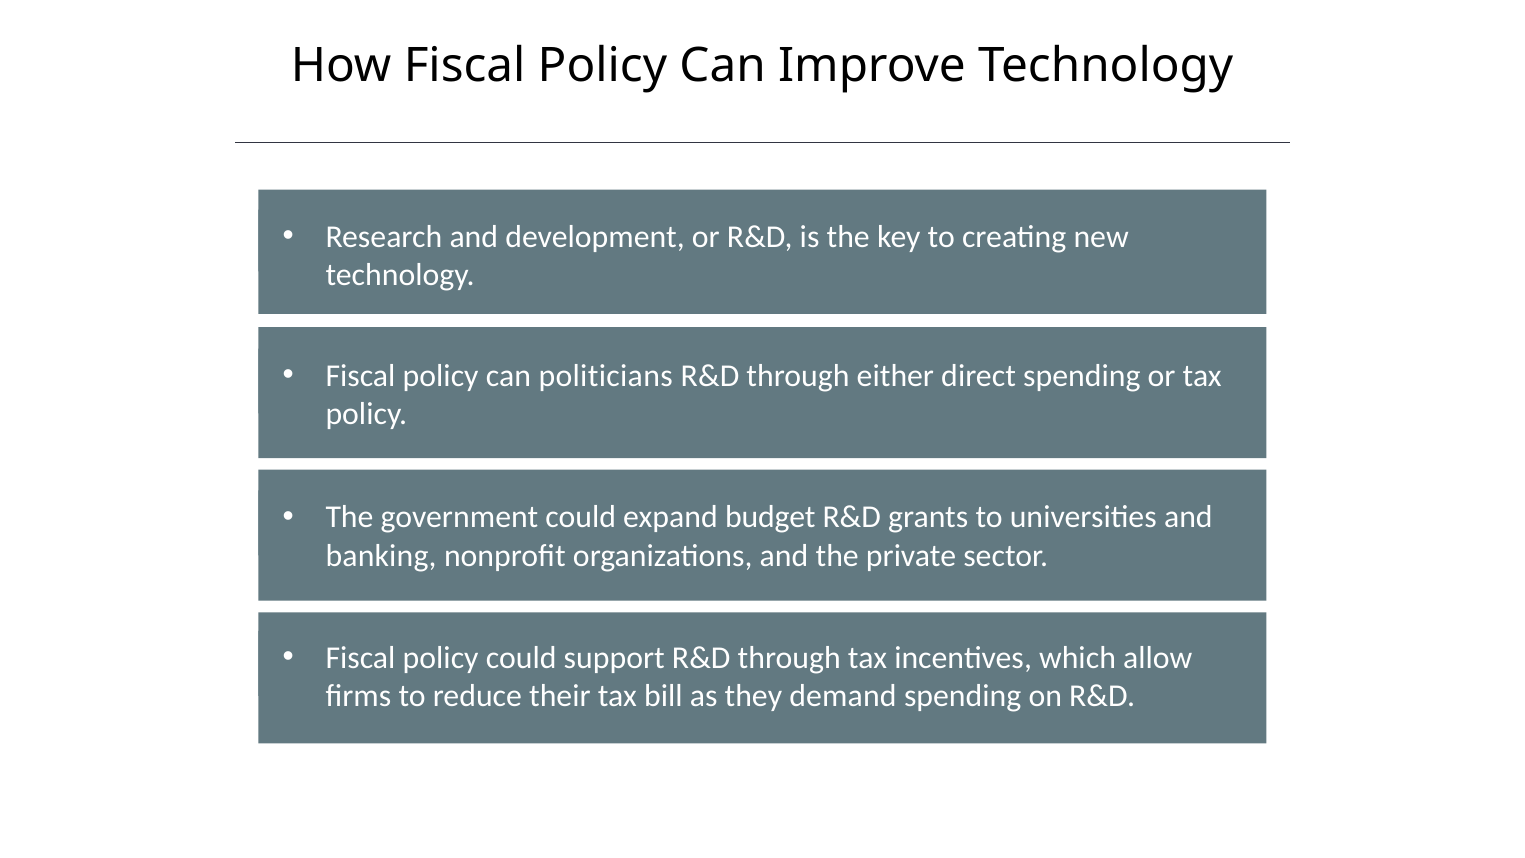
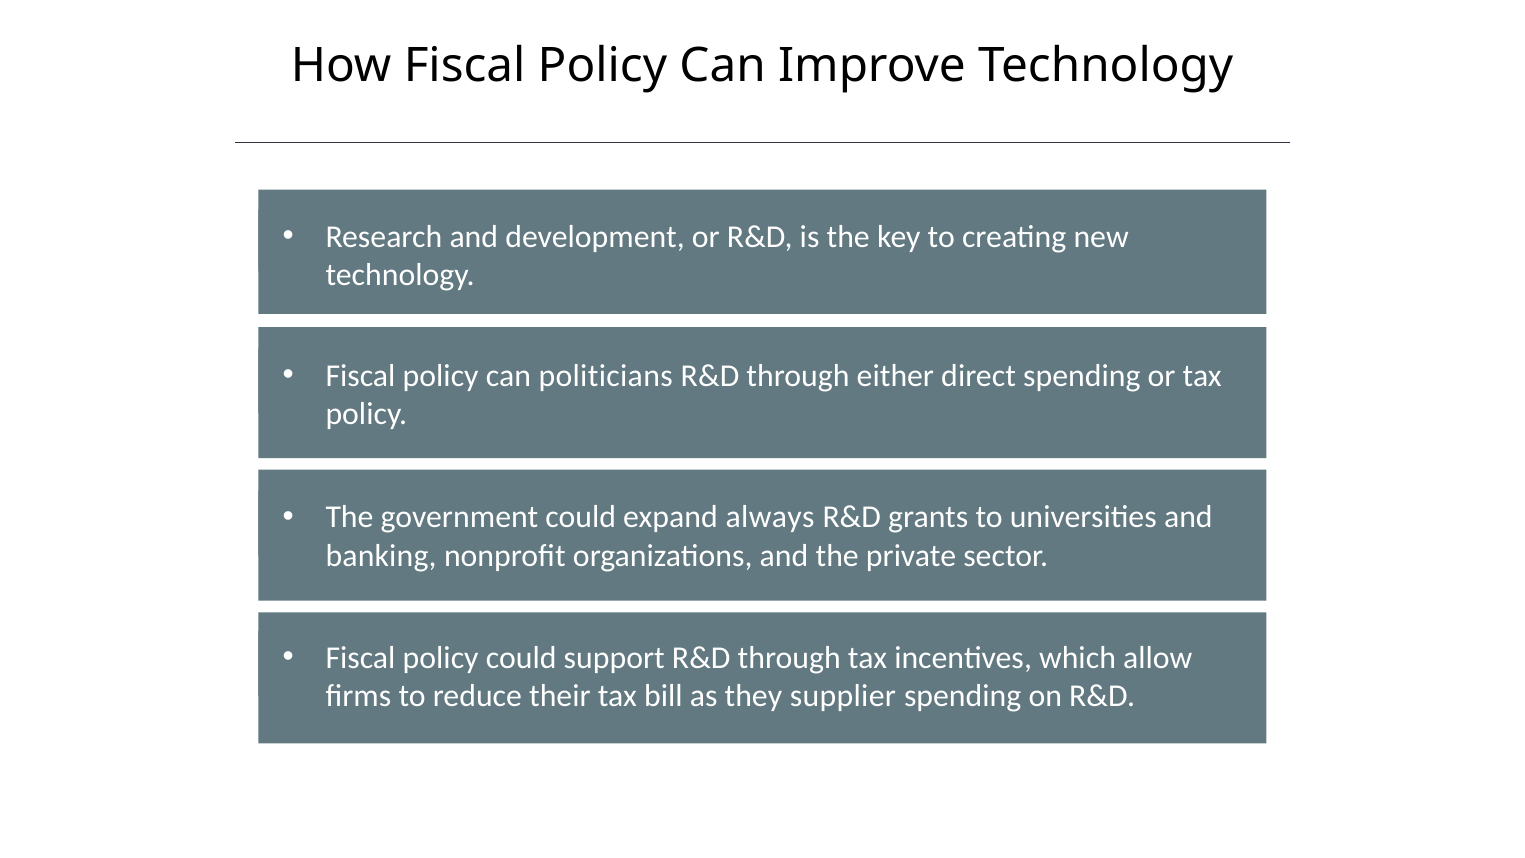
budget: budget -> always
demand: demand -> supplier
